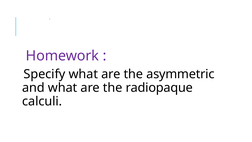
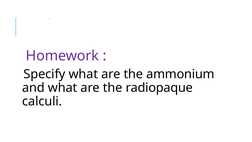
asymmetric: asymmetric -> ammonium
